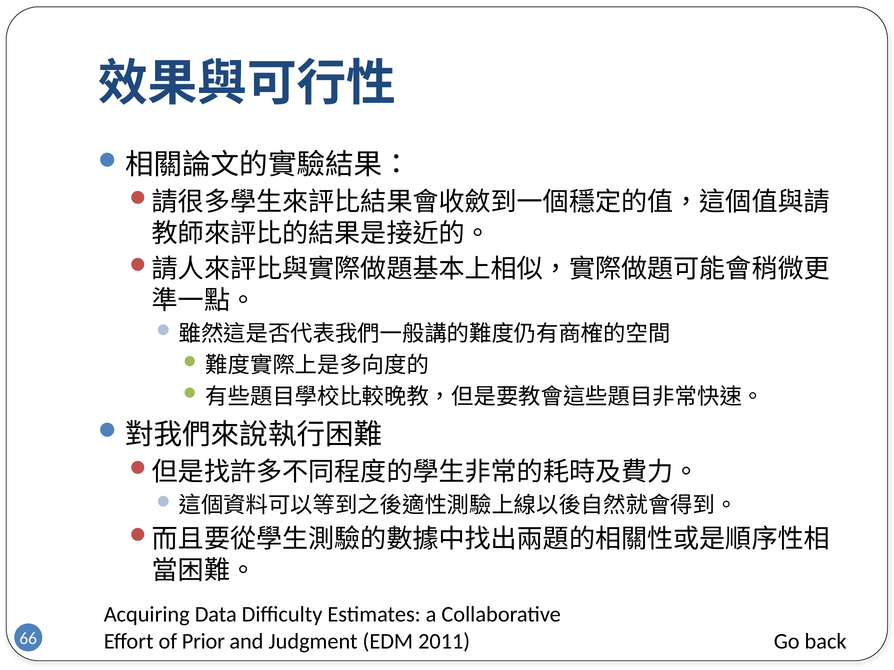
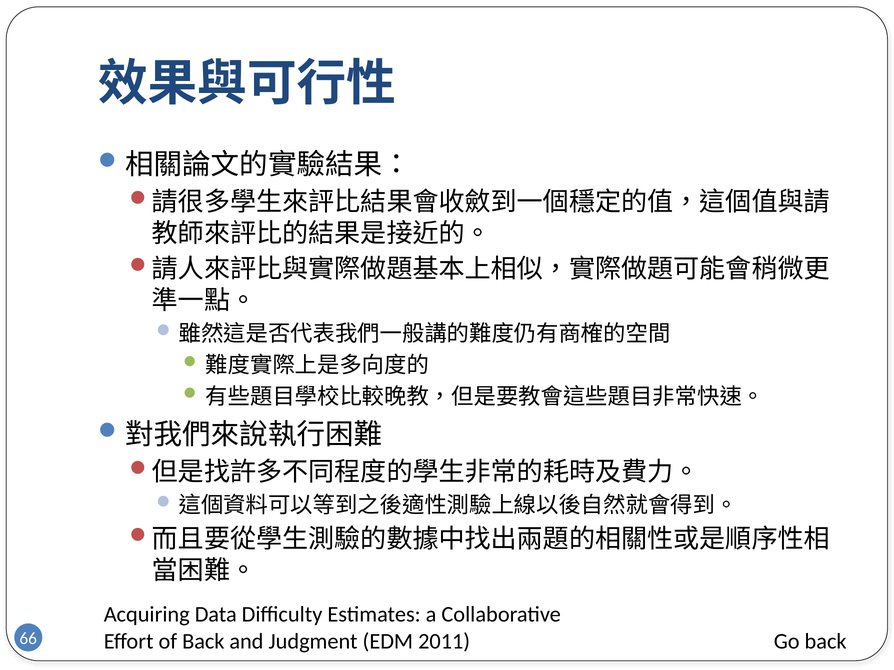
of Prior: Prior -> Back
